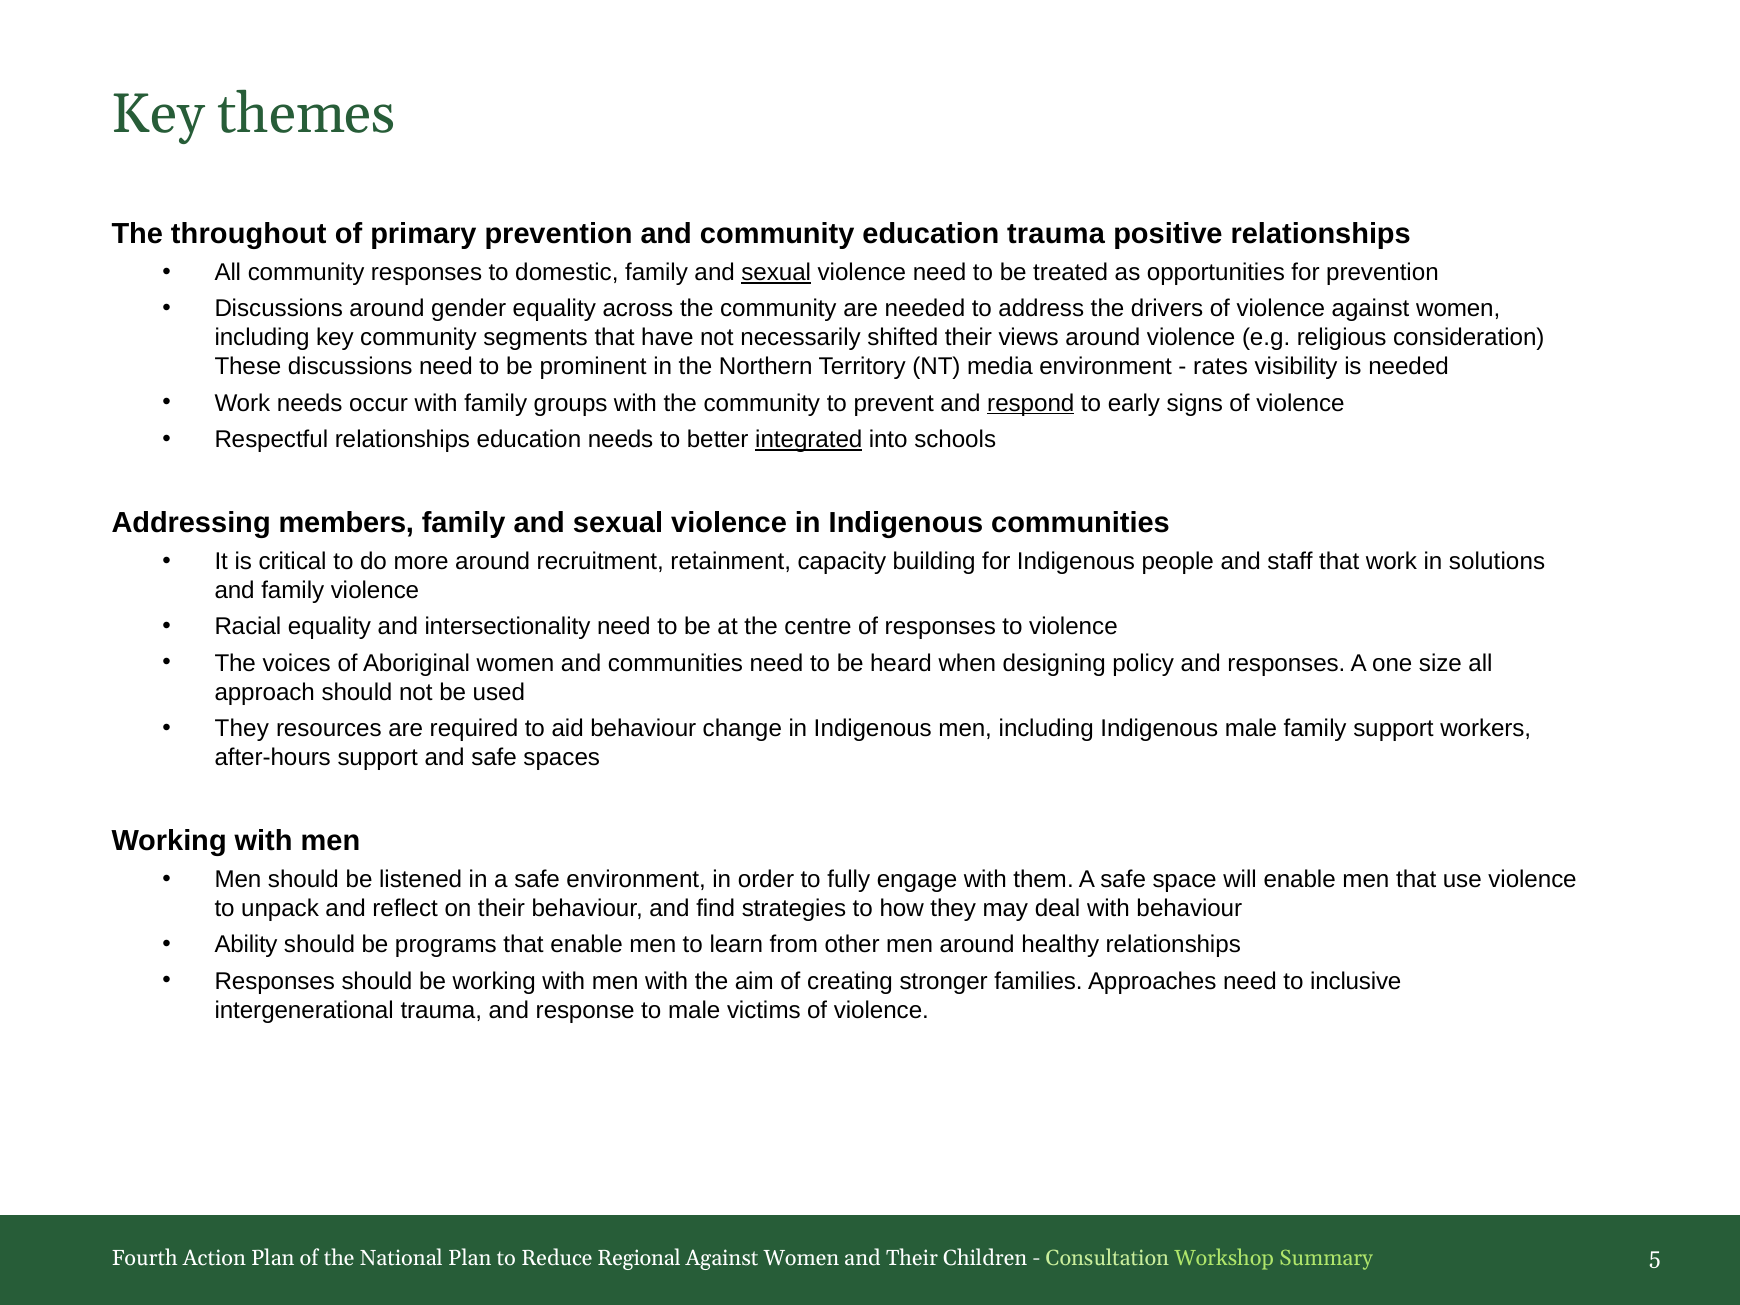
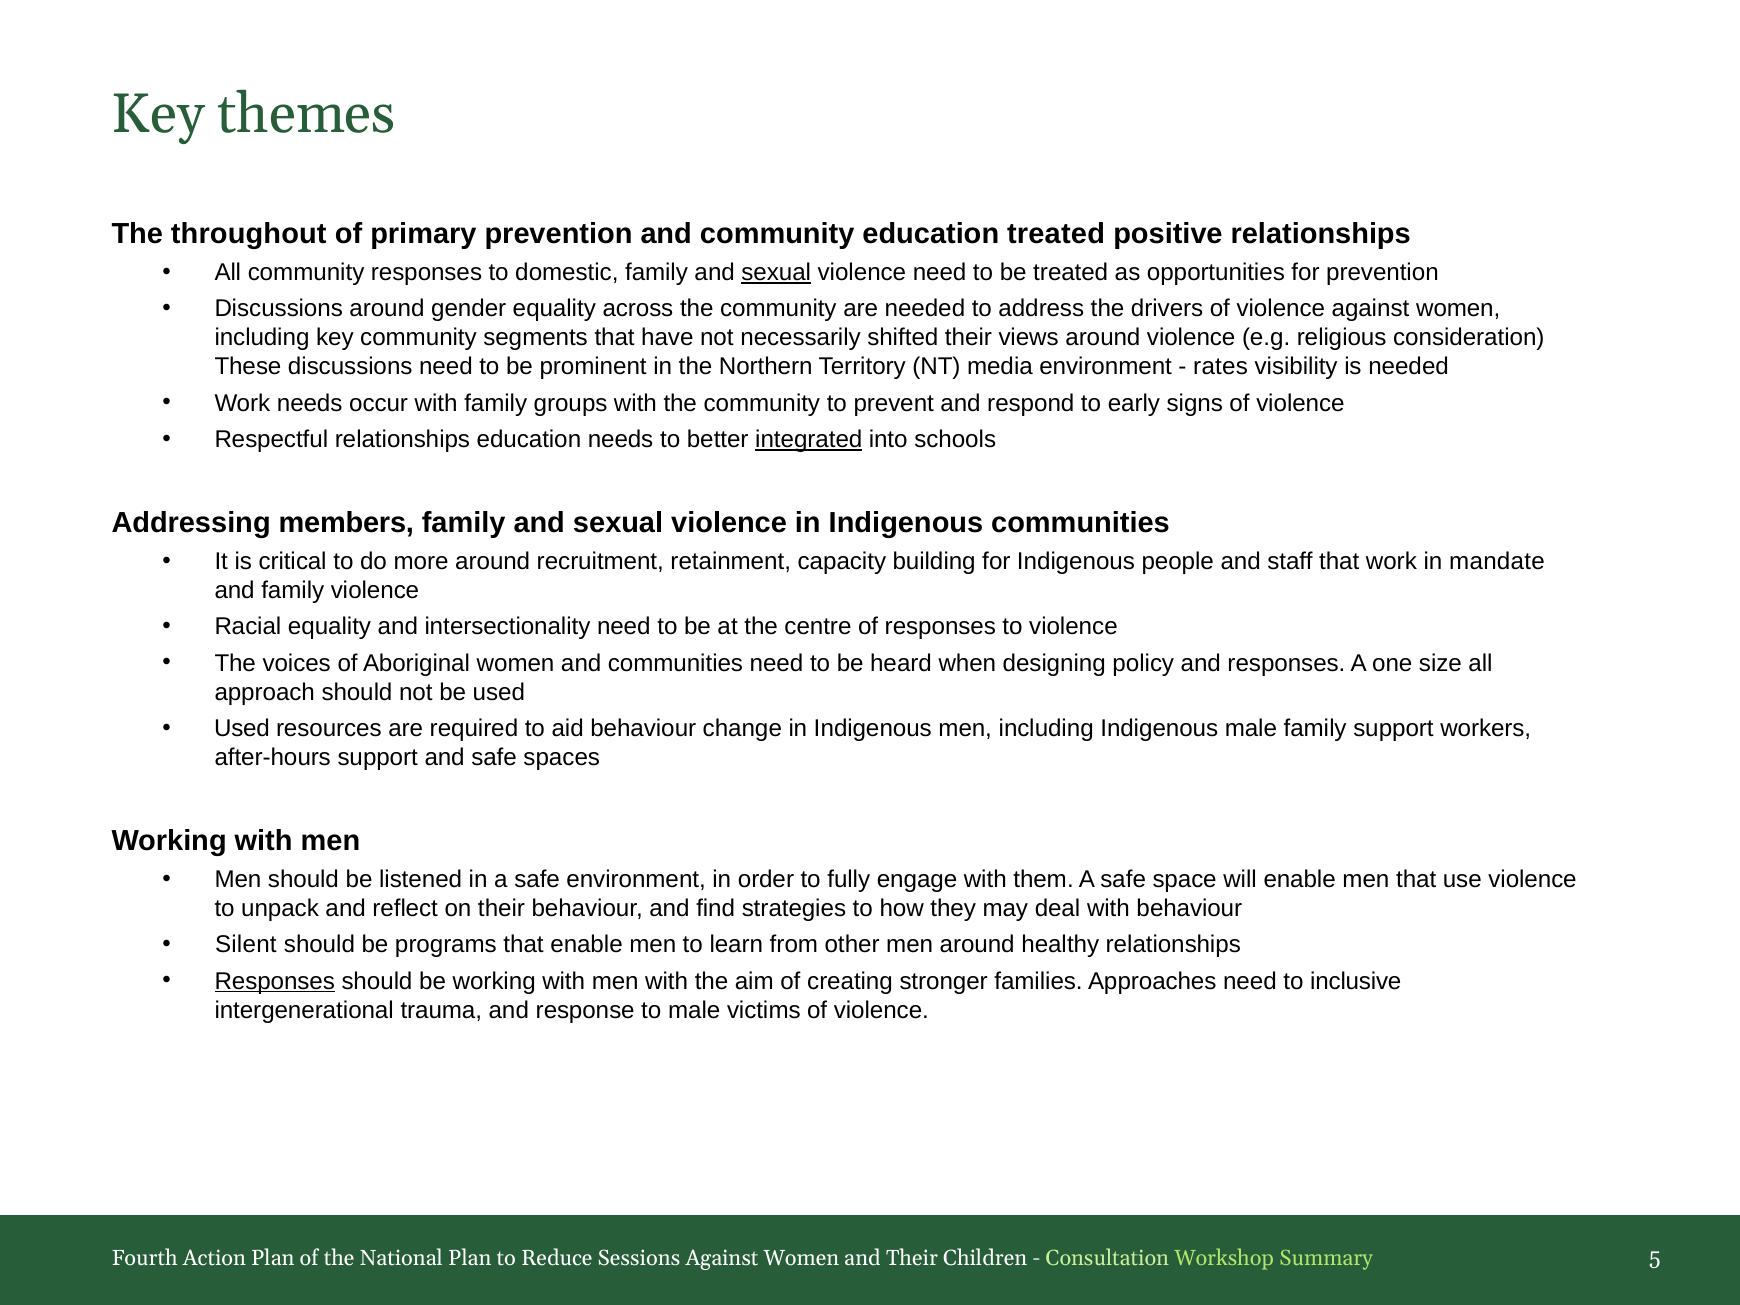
education trauma: trauma -> treated
respond underline: present -> none
solutions: solutions -> mandate
They at (242, 728): They -> Used
Ability: Ability -> Silent
Responses at (275, 981) underline: none -> present
Regional: Regional -> Sessions
